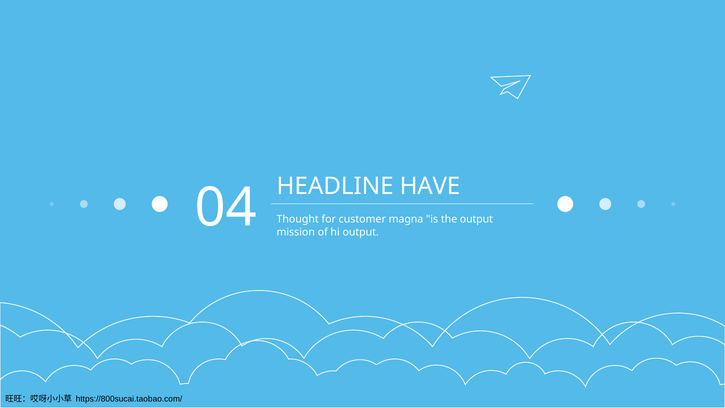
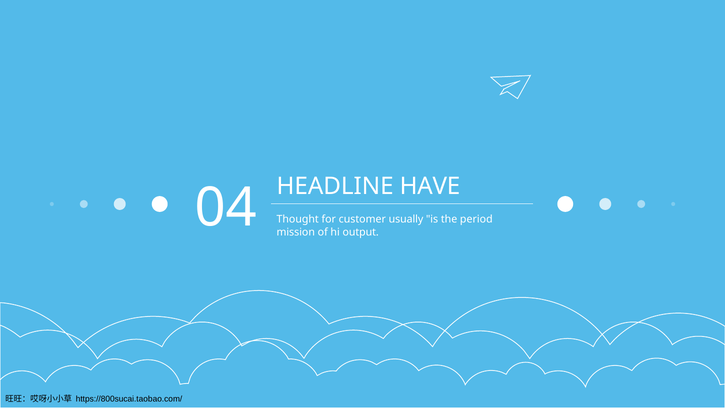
magna: magna -> usually
the output: output -> period
